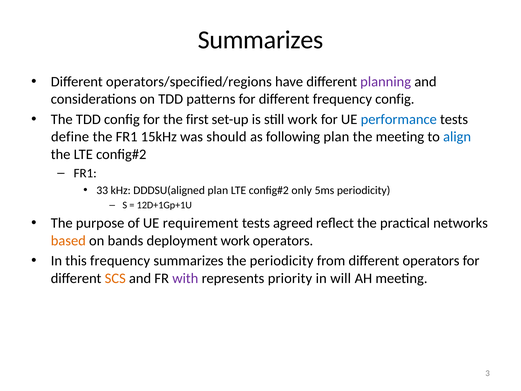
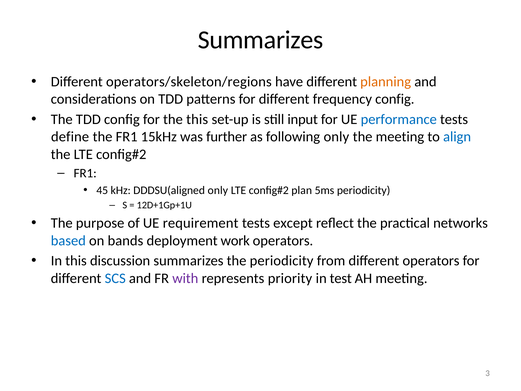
operators/specified/regions: operators/specified/regions -> operators/skeleton/regions
planning colour: purple -> orange
the first: first -> this
still work: work -> input
should: should -> further
following plan: plan -> only
33: 33 -> 45
DDDSU(aligned plan: plan -> only
only: only -> plan
agreed: agreed -> except
based colour: orange -> blue
this frequency: frequency -> discussion
SCS colour: orange -> blue
will: will -> test
